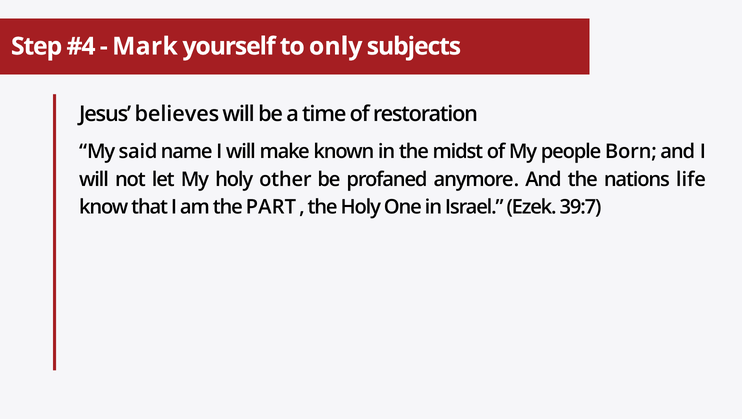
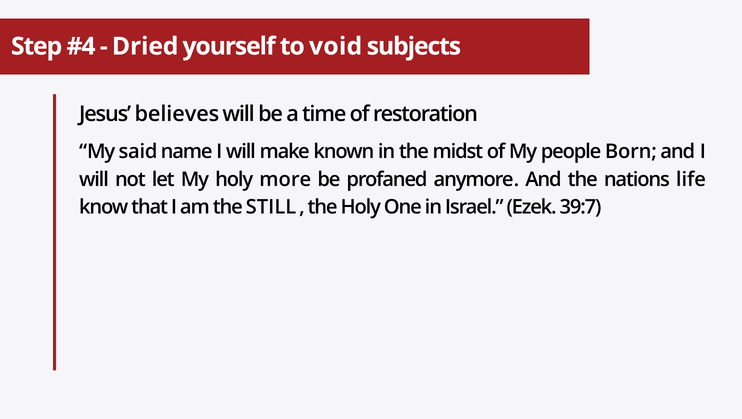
Mark: Mark -> Dried
only: only -> void
other: other -> more
PART: PART -> STILL
